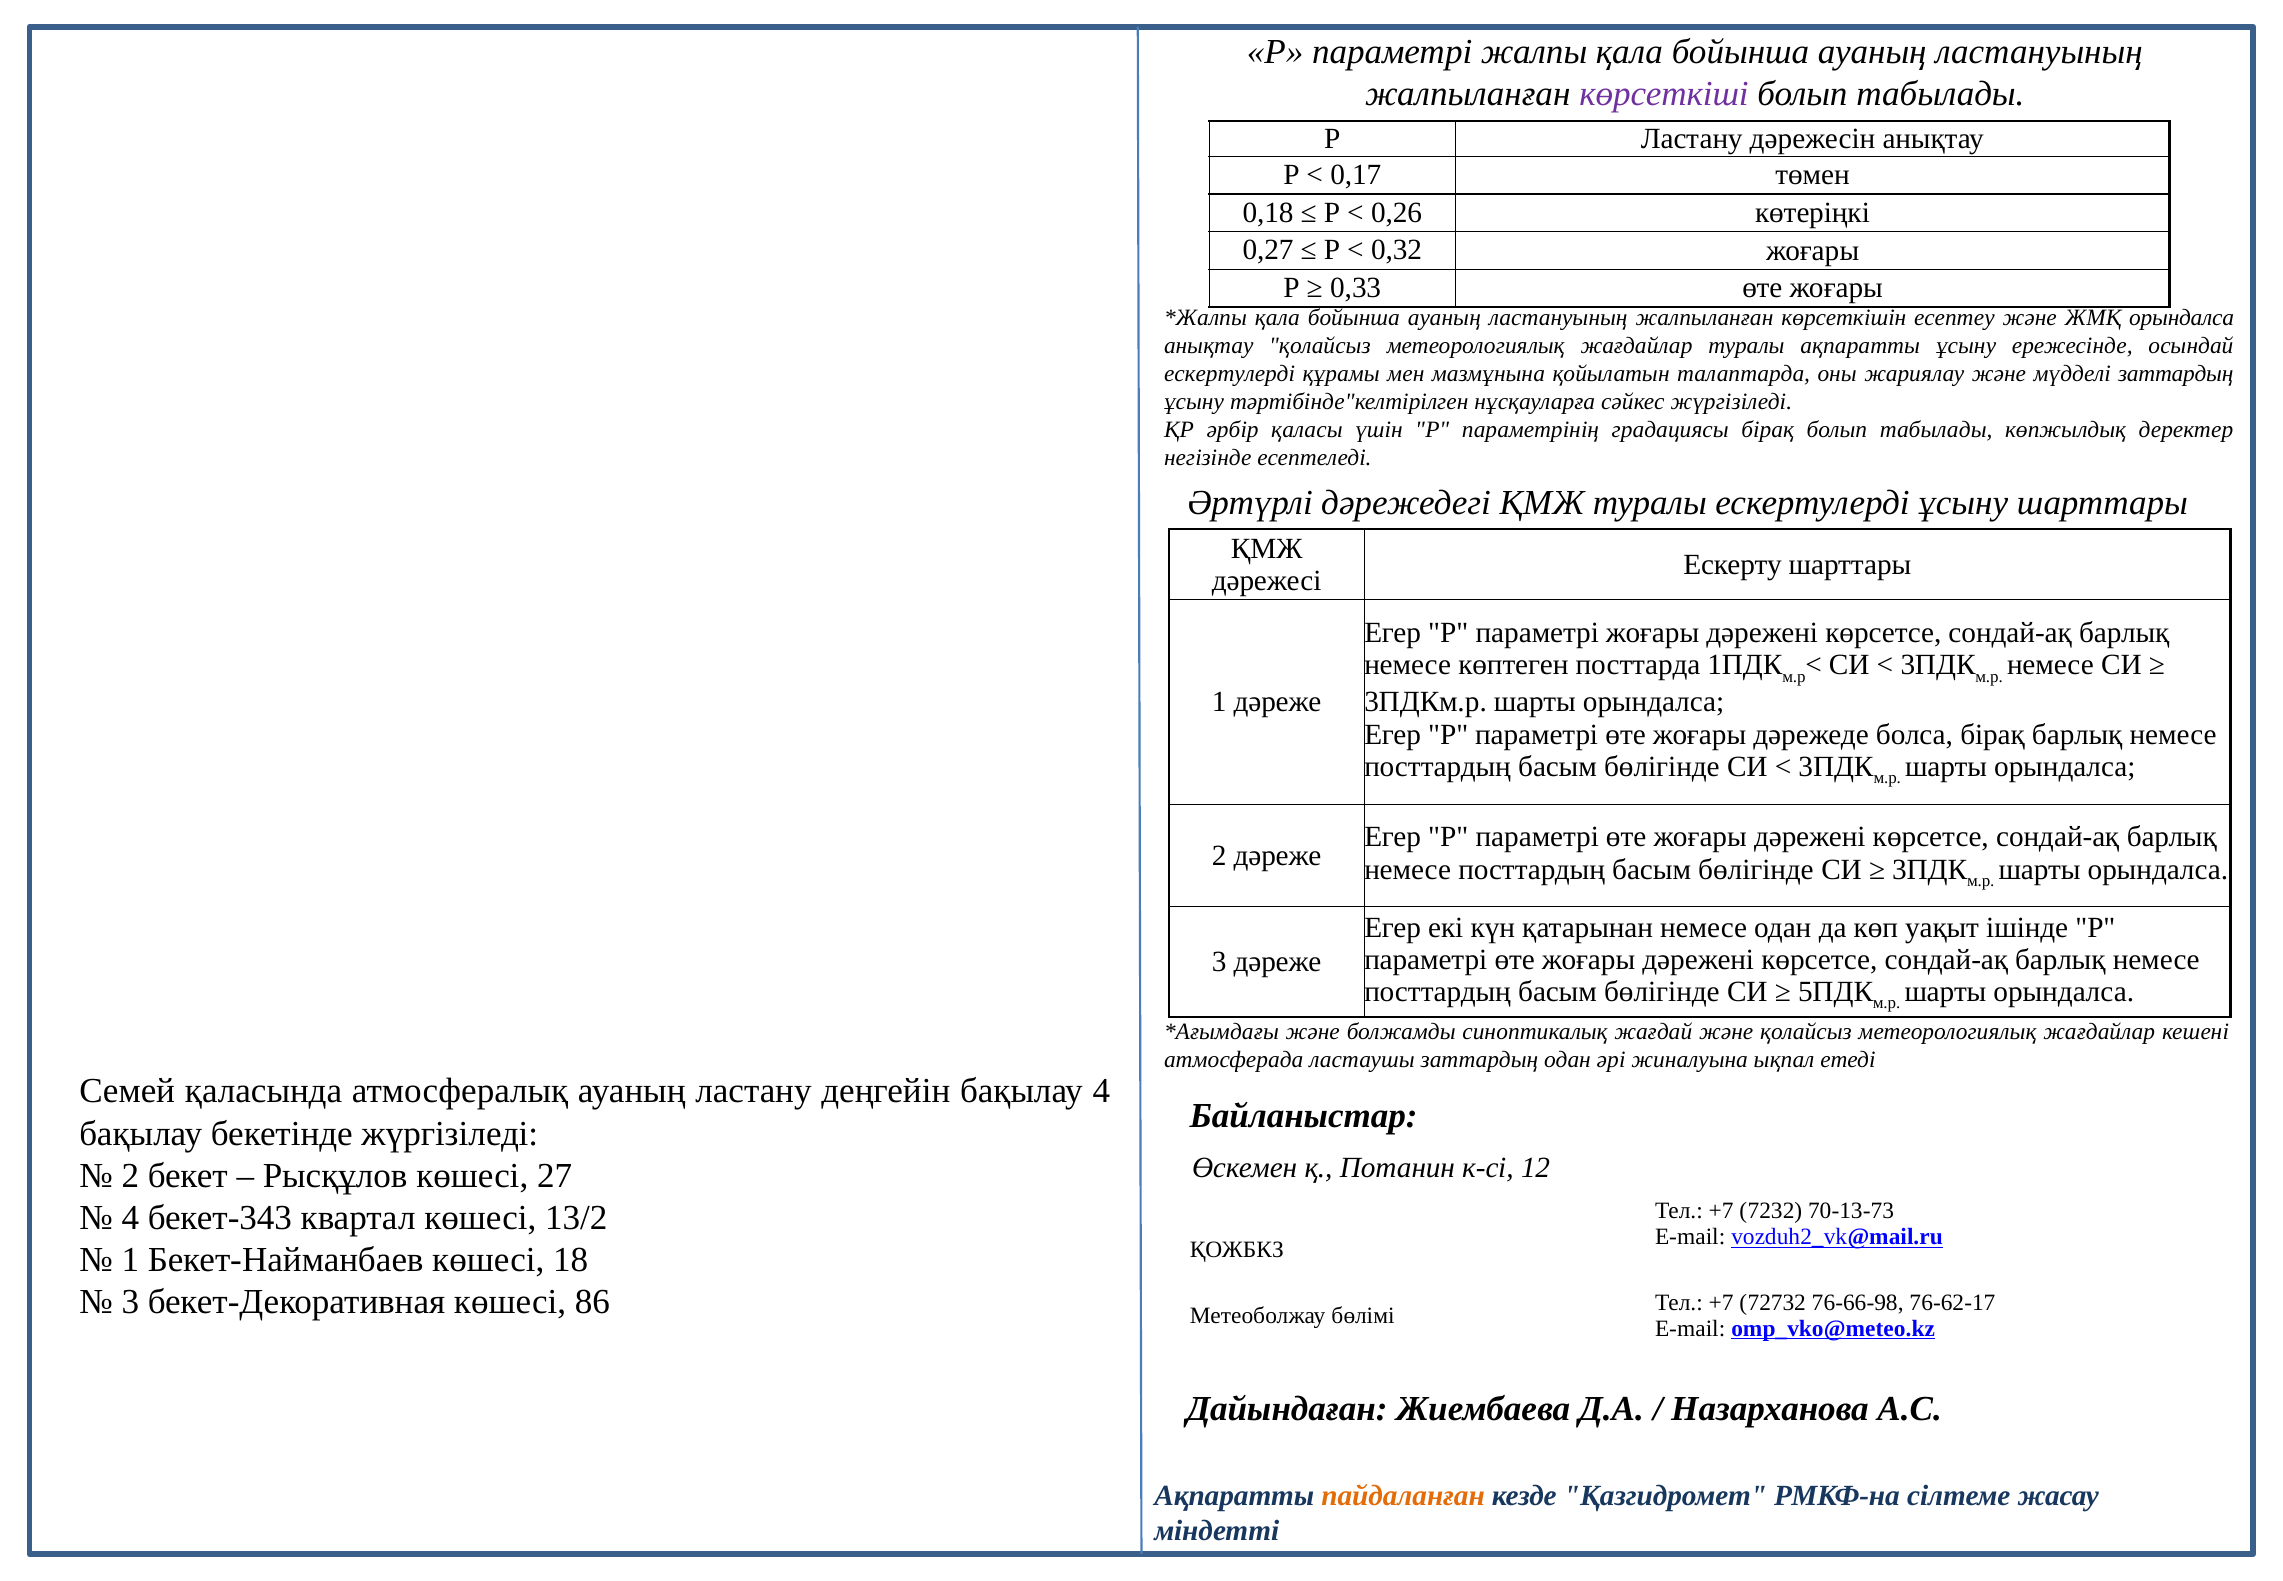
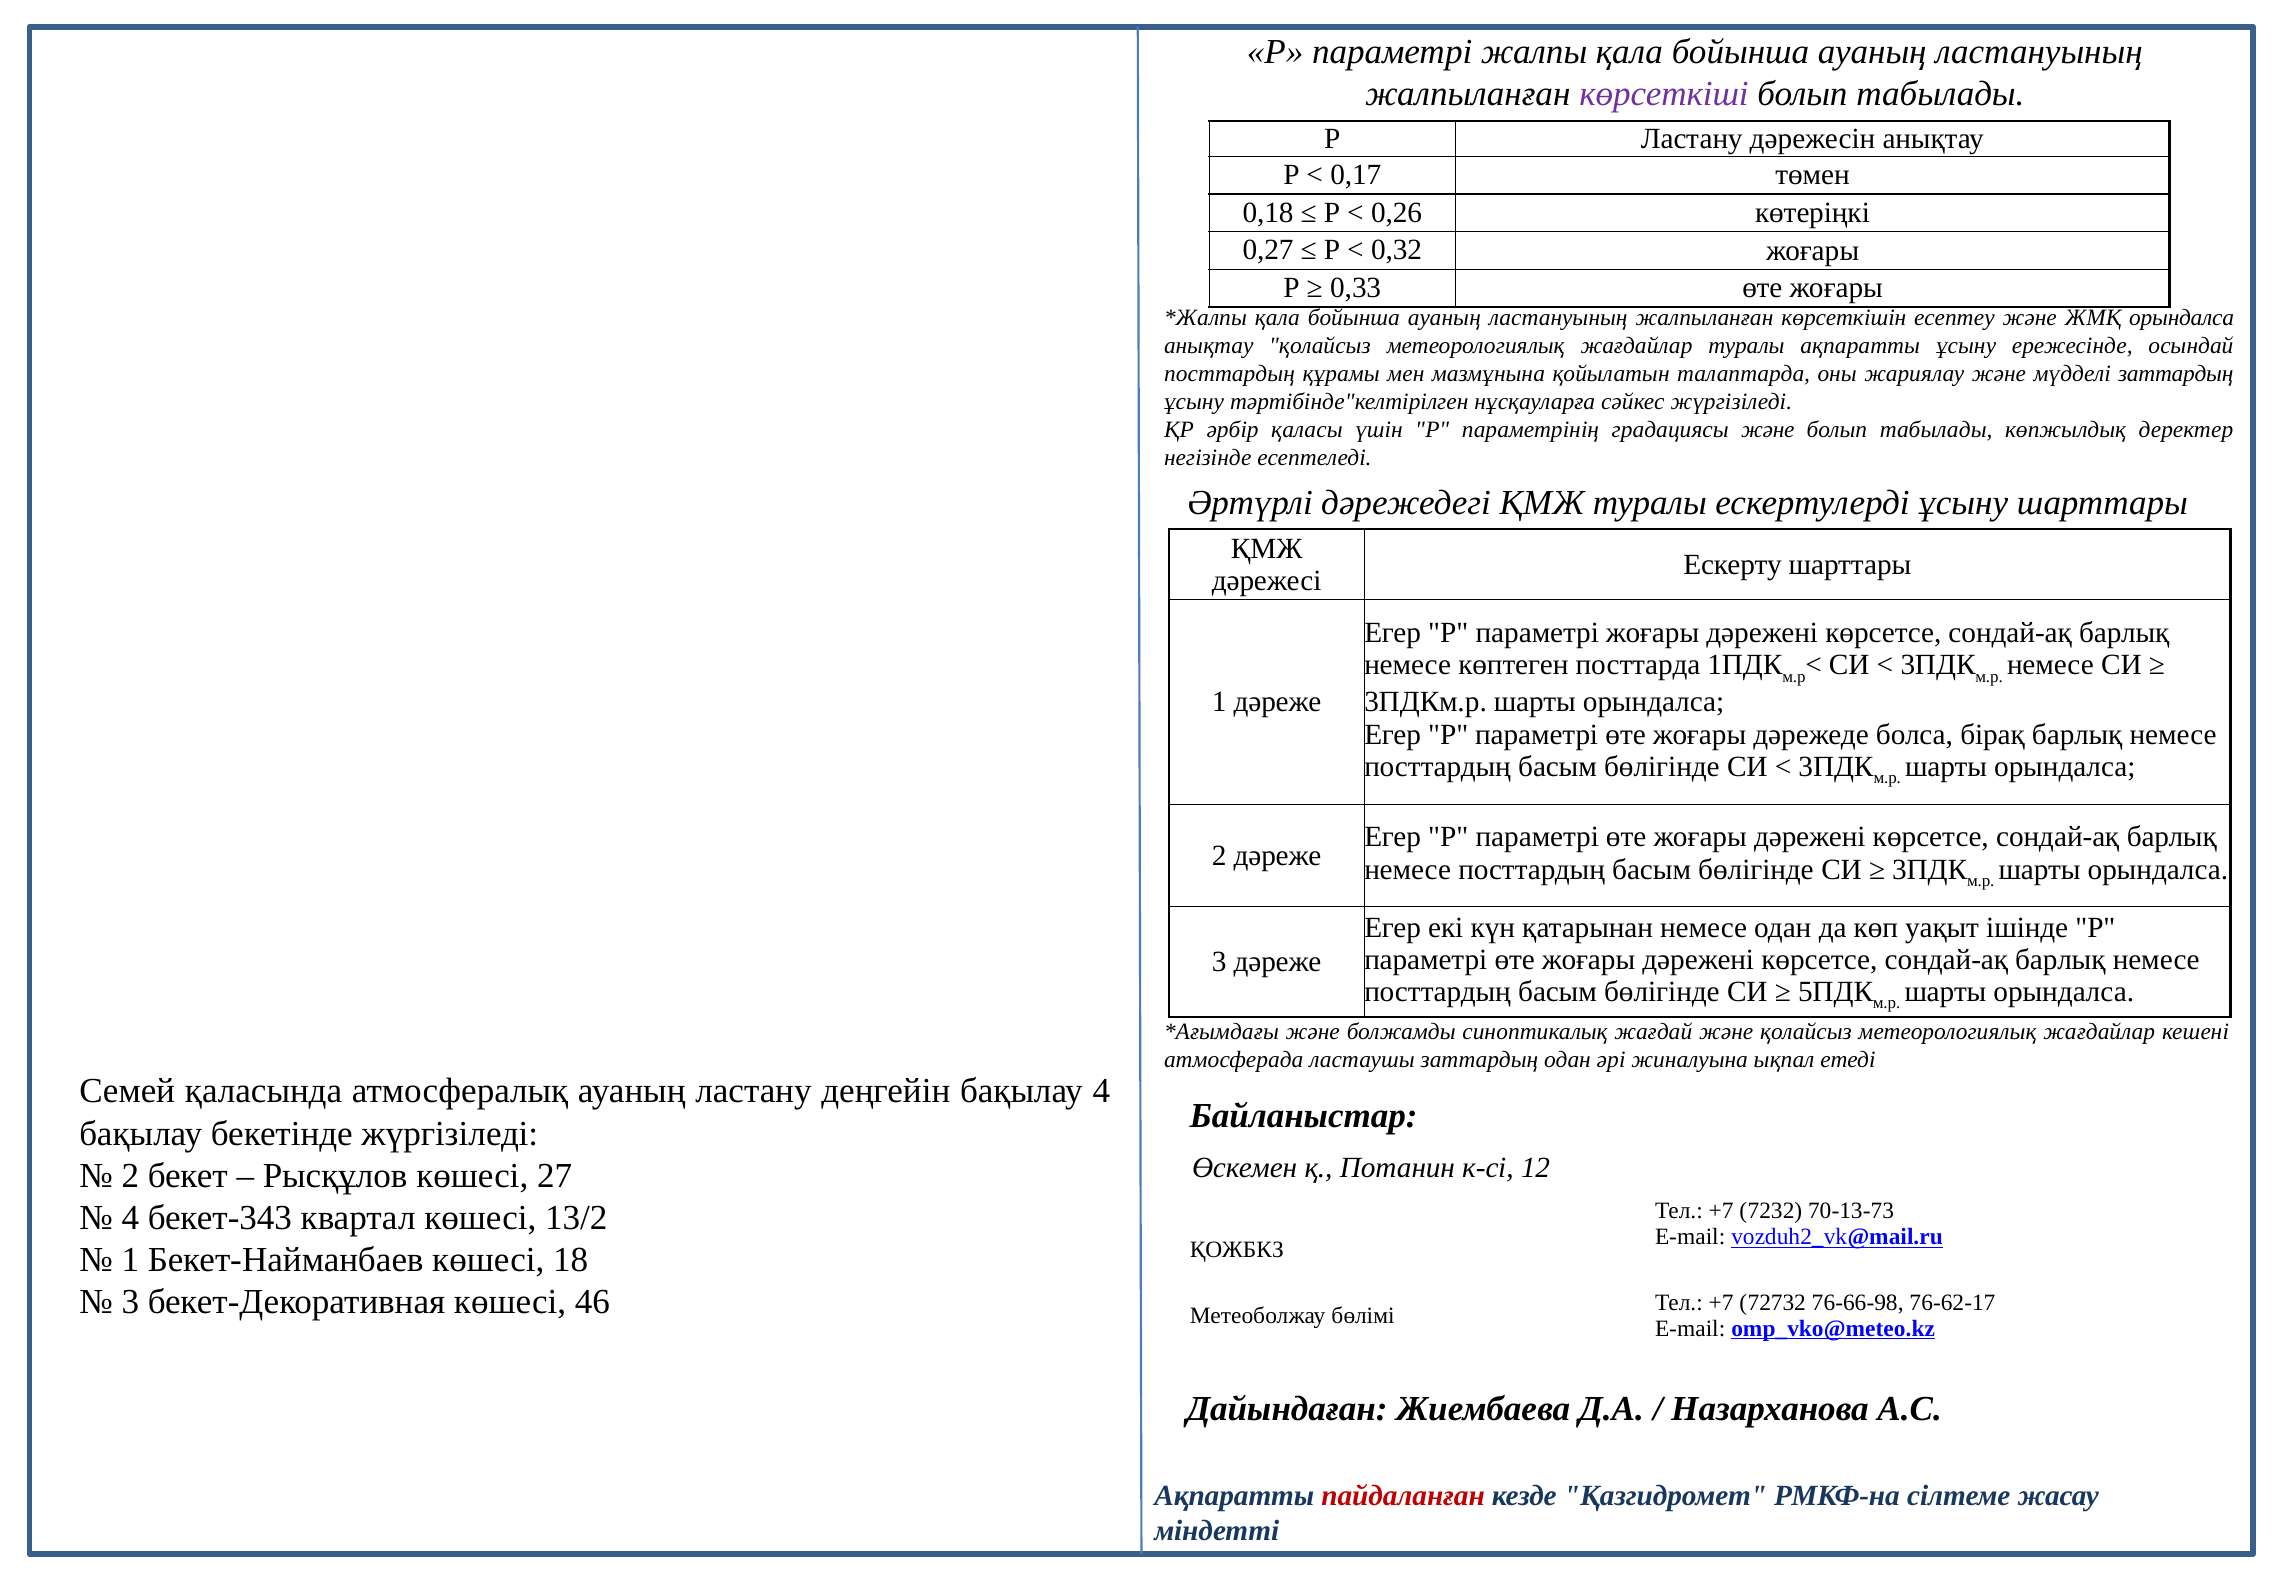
ескертулерді at (1230, 374): ескертулерді -> посттардың
градациясы бірақ: бірақ -> және
86: 86 -> 46
пайдаланған colour: orange -> red
